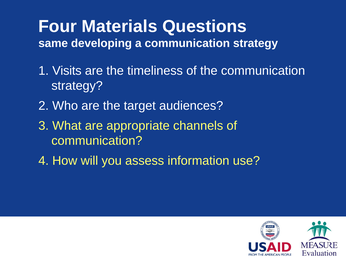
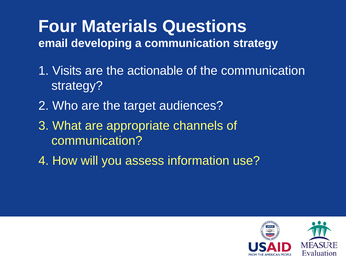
same: same -> email
timeliness: timeliness -> actionable
